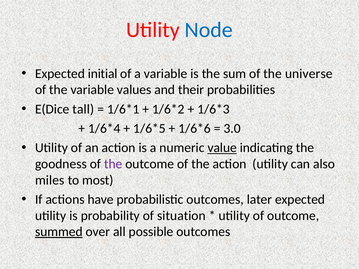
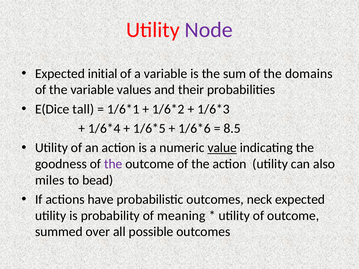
Node colour: blue -> purple
universe: universe -> domains
3.0: 3.0 -> 8.5
most: most -> bead
later: later -> neck
situation: situation -> meaning
summed underline: present -> none
